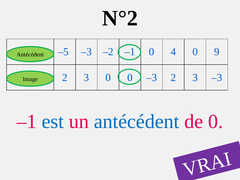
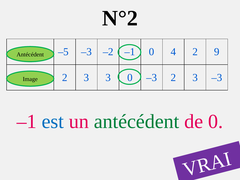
4 0: 0 -> 2
3 0: 0 -> 3
antécédent at (137, 121) colour: blue -> green
